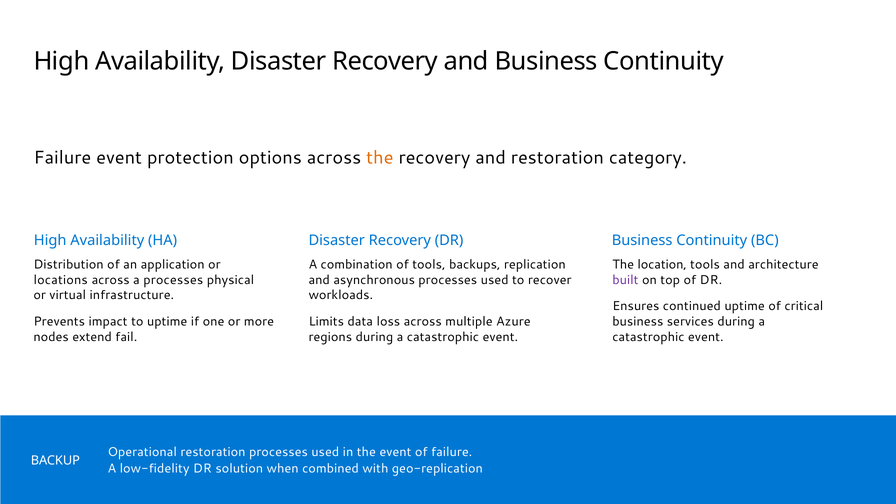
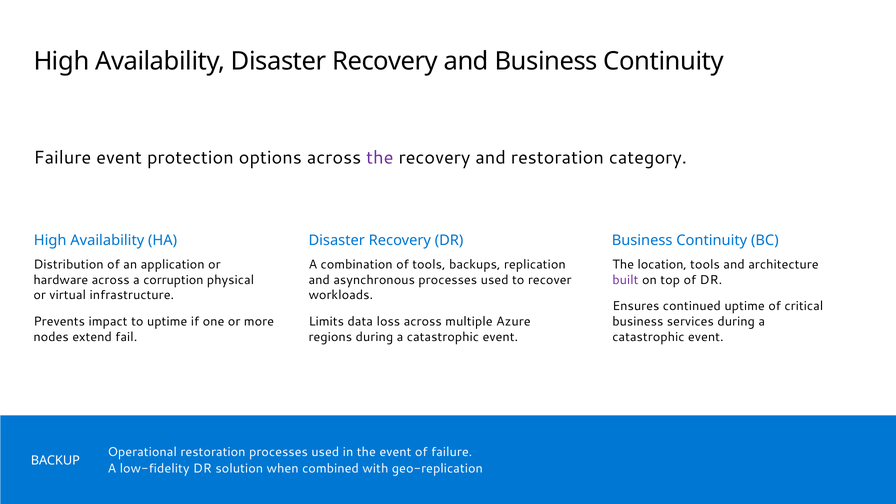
the at (380, 158) colour: orange -> purple
locations: locations -> hardware
a processes: processes -> corruption
